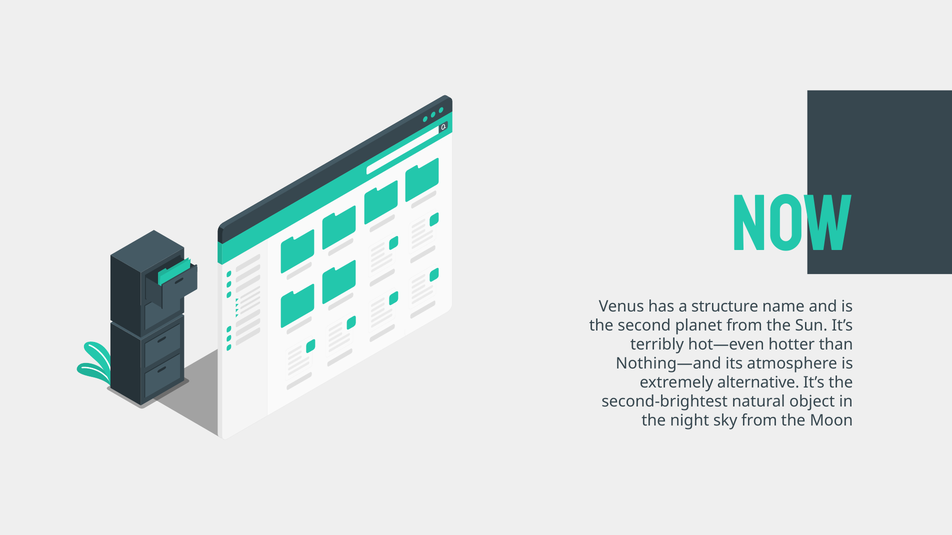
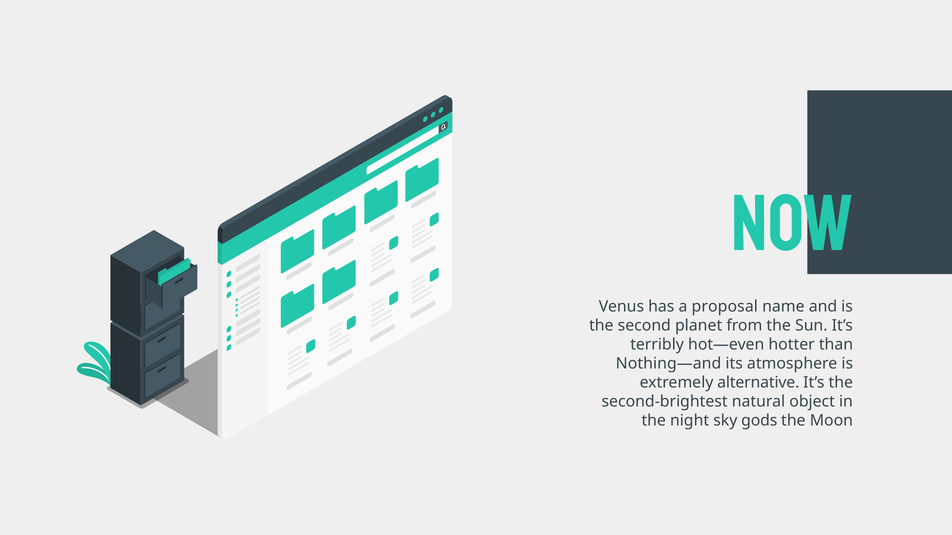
structure: structure -> proposal
sky from: from -> gods
